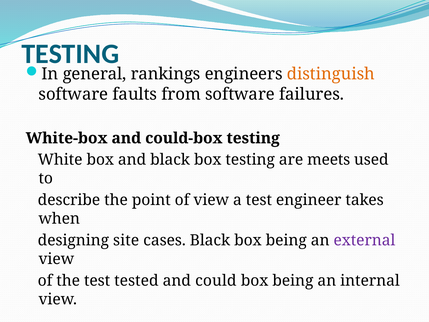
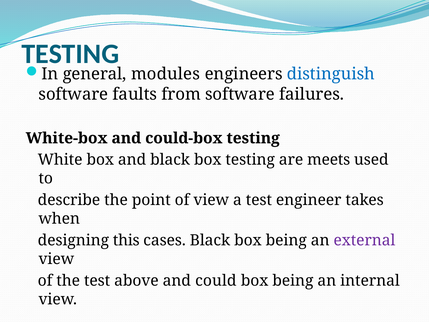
rankings: rankings -> modules
distinguish colour: orange -> blue
site: site -> this
tested: tested -> above
